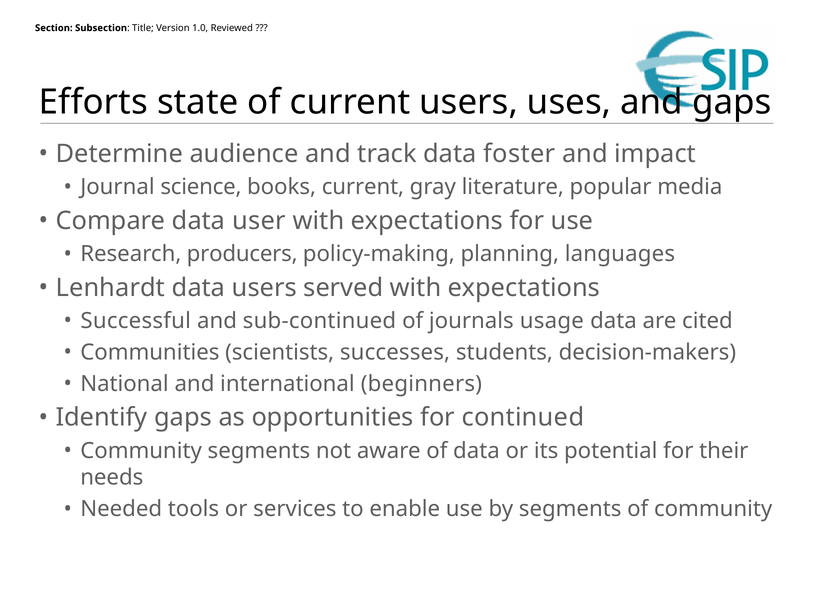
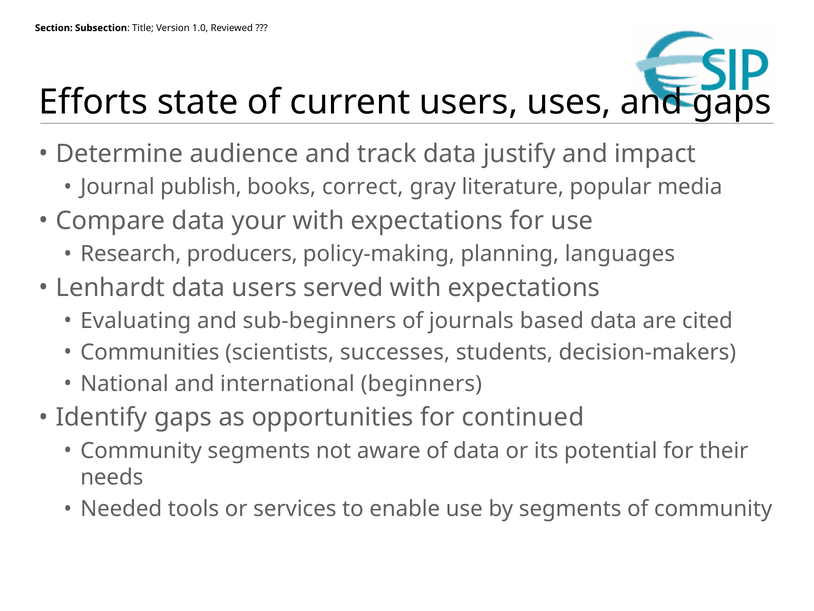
foster: foster -> justify
science: science -> publish
books current: current -> correct
user: user -> your
Successful: Successful -> Evaluating
sub-continued: sub-continued -> sub-beginners
usage: usage -> based
